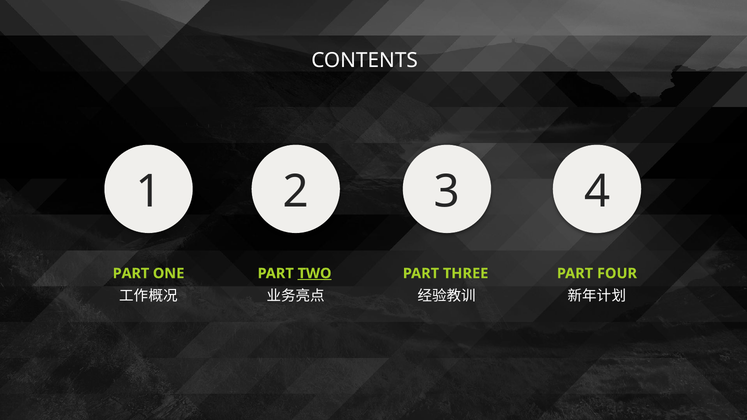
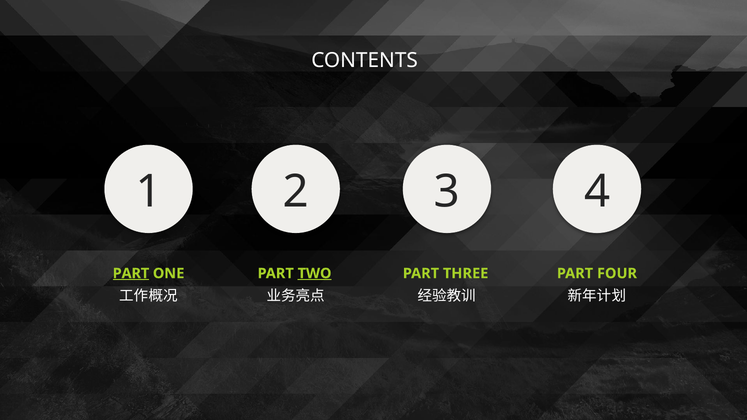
PART at (131, 274) underline: none -> present
